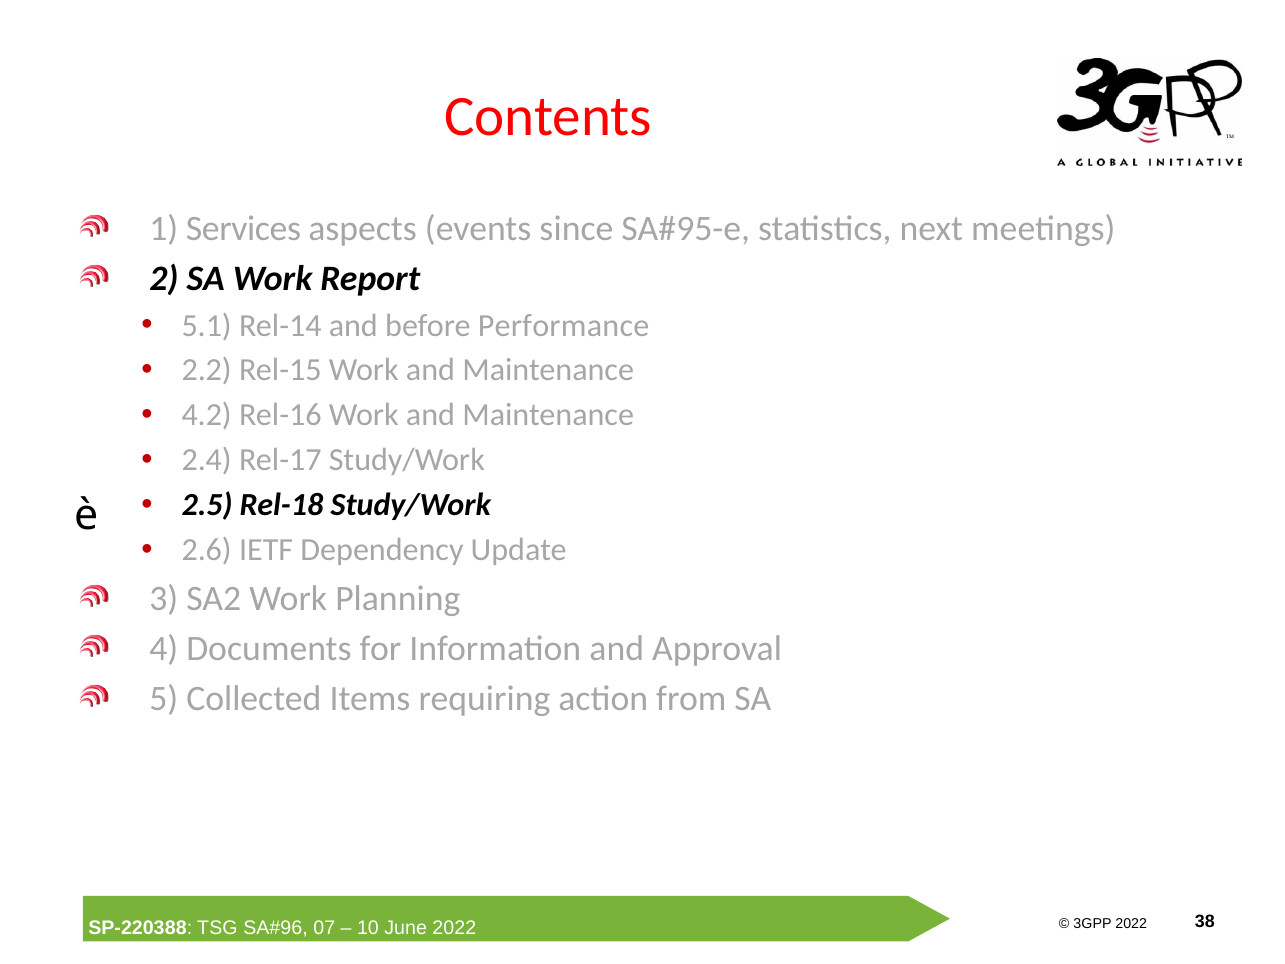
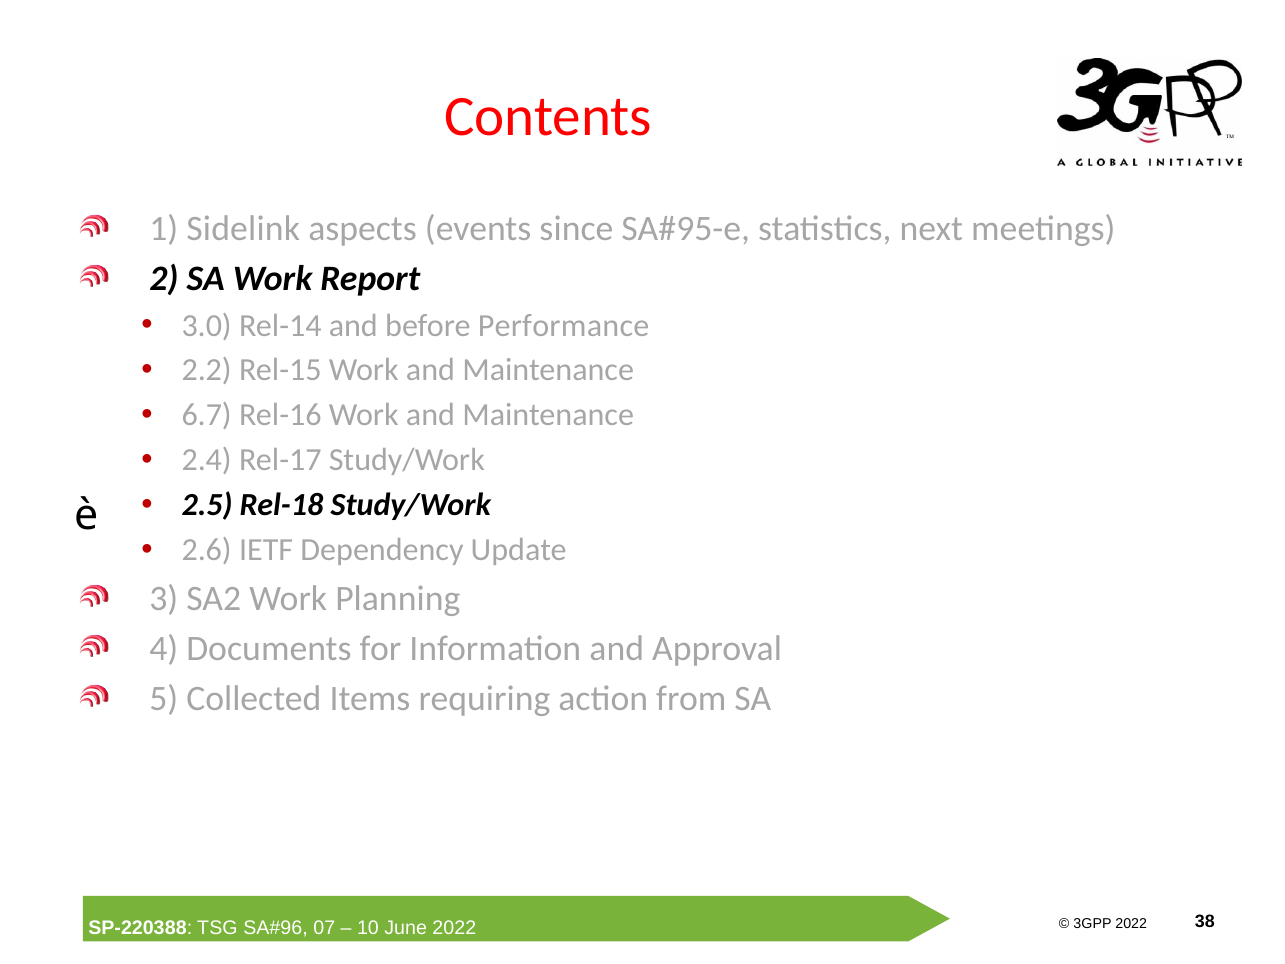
Services: Services -> Sidelink
5.1: 5.1 -> 3.0
4.2: 4.2 -> 6.7
